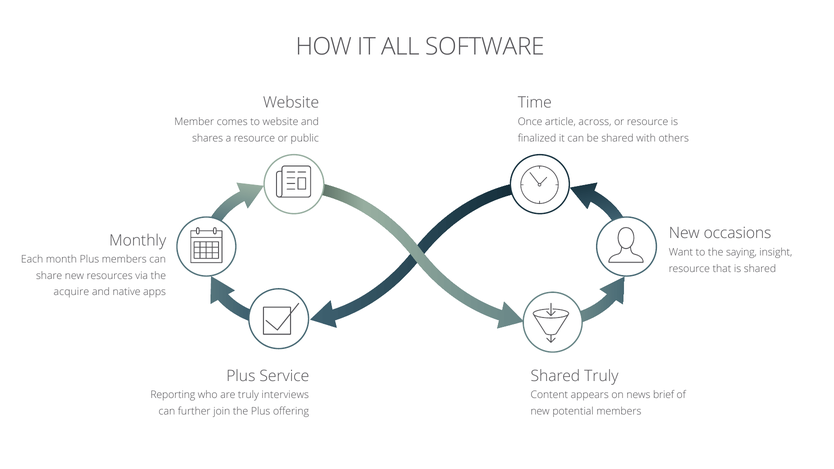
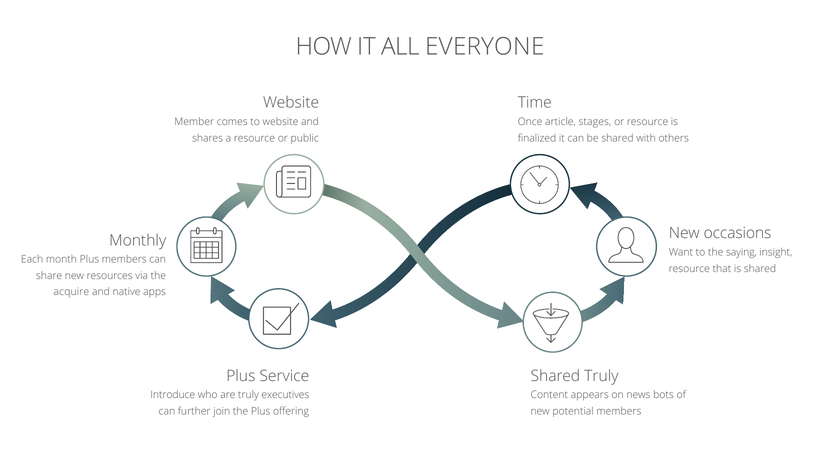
SOFTWARE: SOFTWARE -> EVERYONE
across: across -> stages
Reporting: Reporting -> Introduce
interviews: interviews -> executives
brief: brief -> bots
